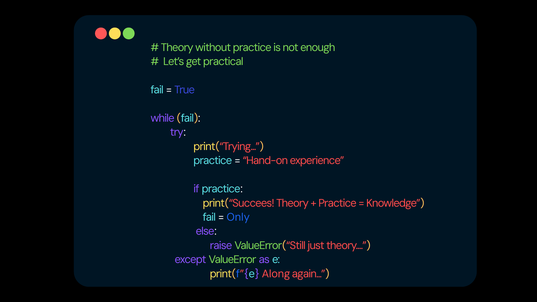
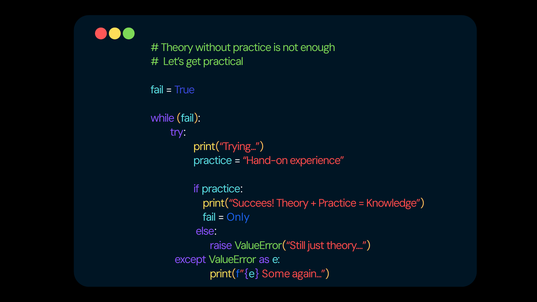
Along: Along -> Some
